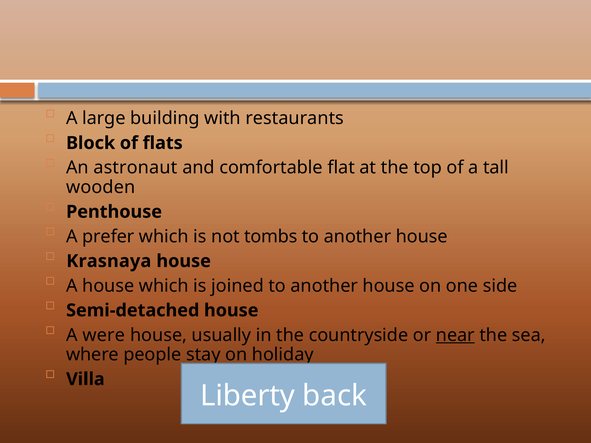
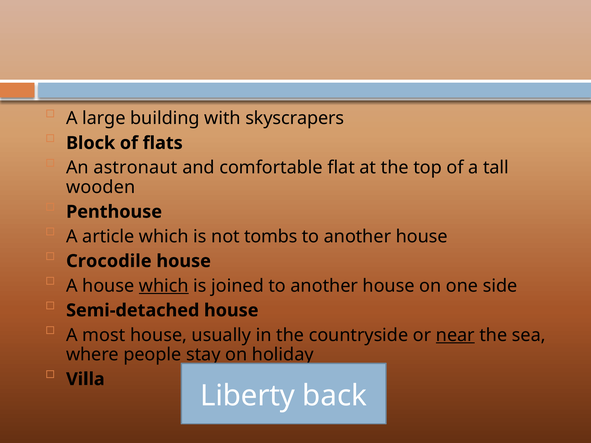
restaurants: restaurants -> skyscrapers
prefer: prefer -> article
Krasnaya: Krasnaya -> Crocodile
which at (164, 286) underline: none -> present
were: were -> most
